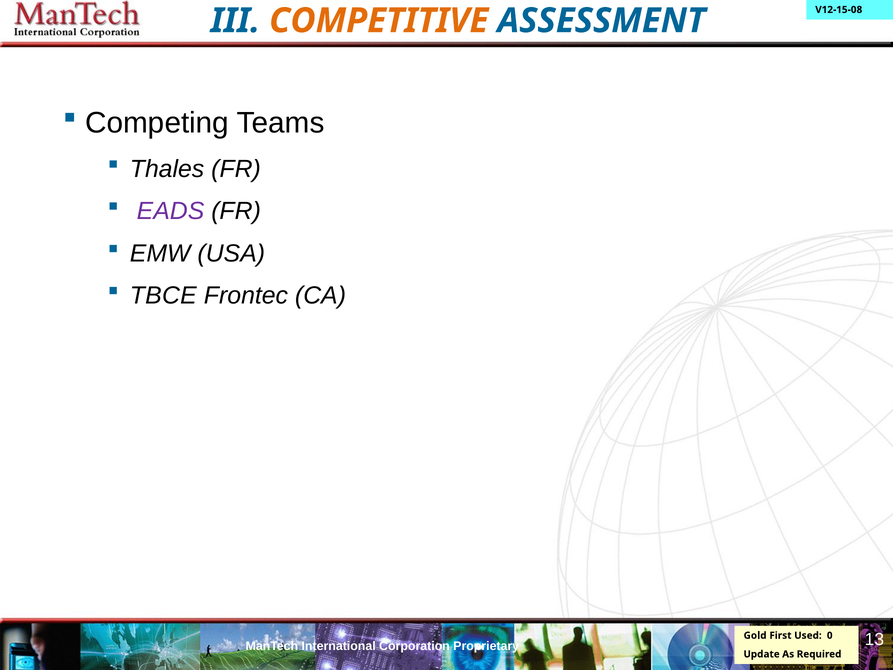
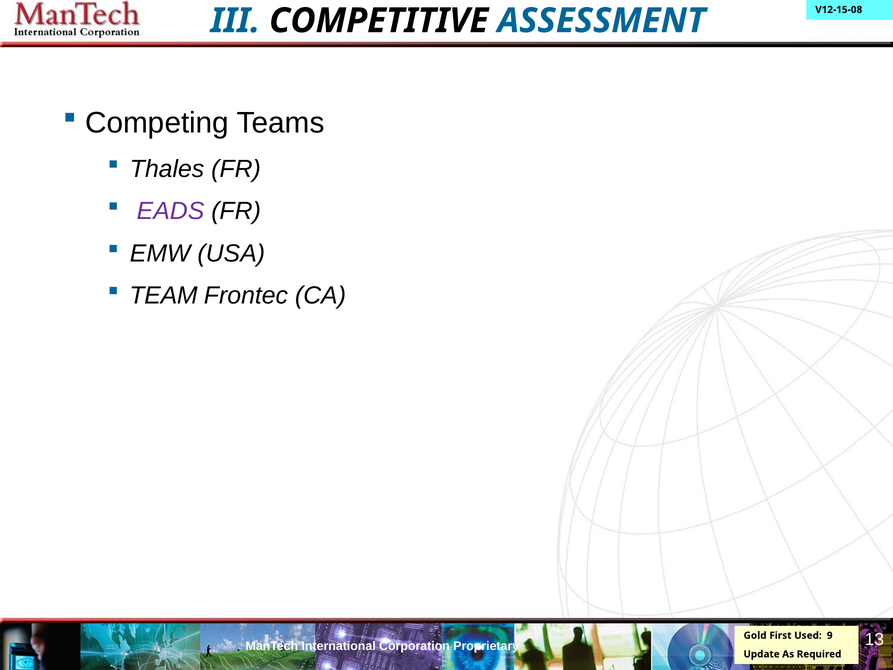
COMPETITIVE colour: orange -> black
TBCE: TBCE -> TEAM
0: 0 -> 9
